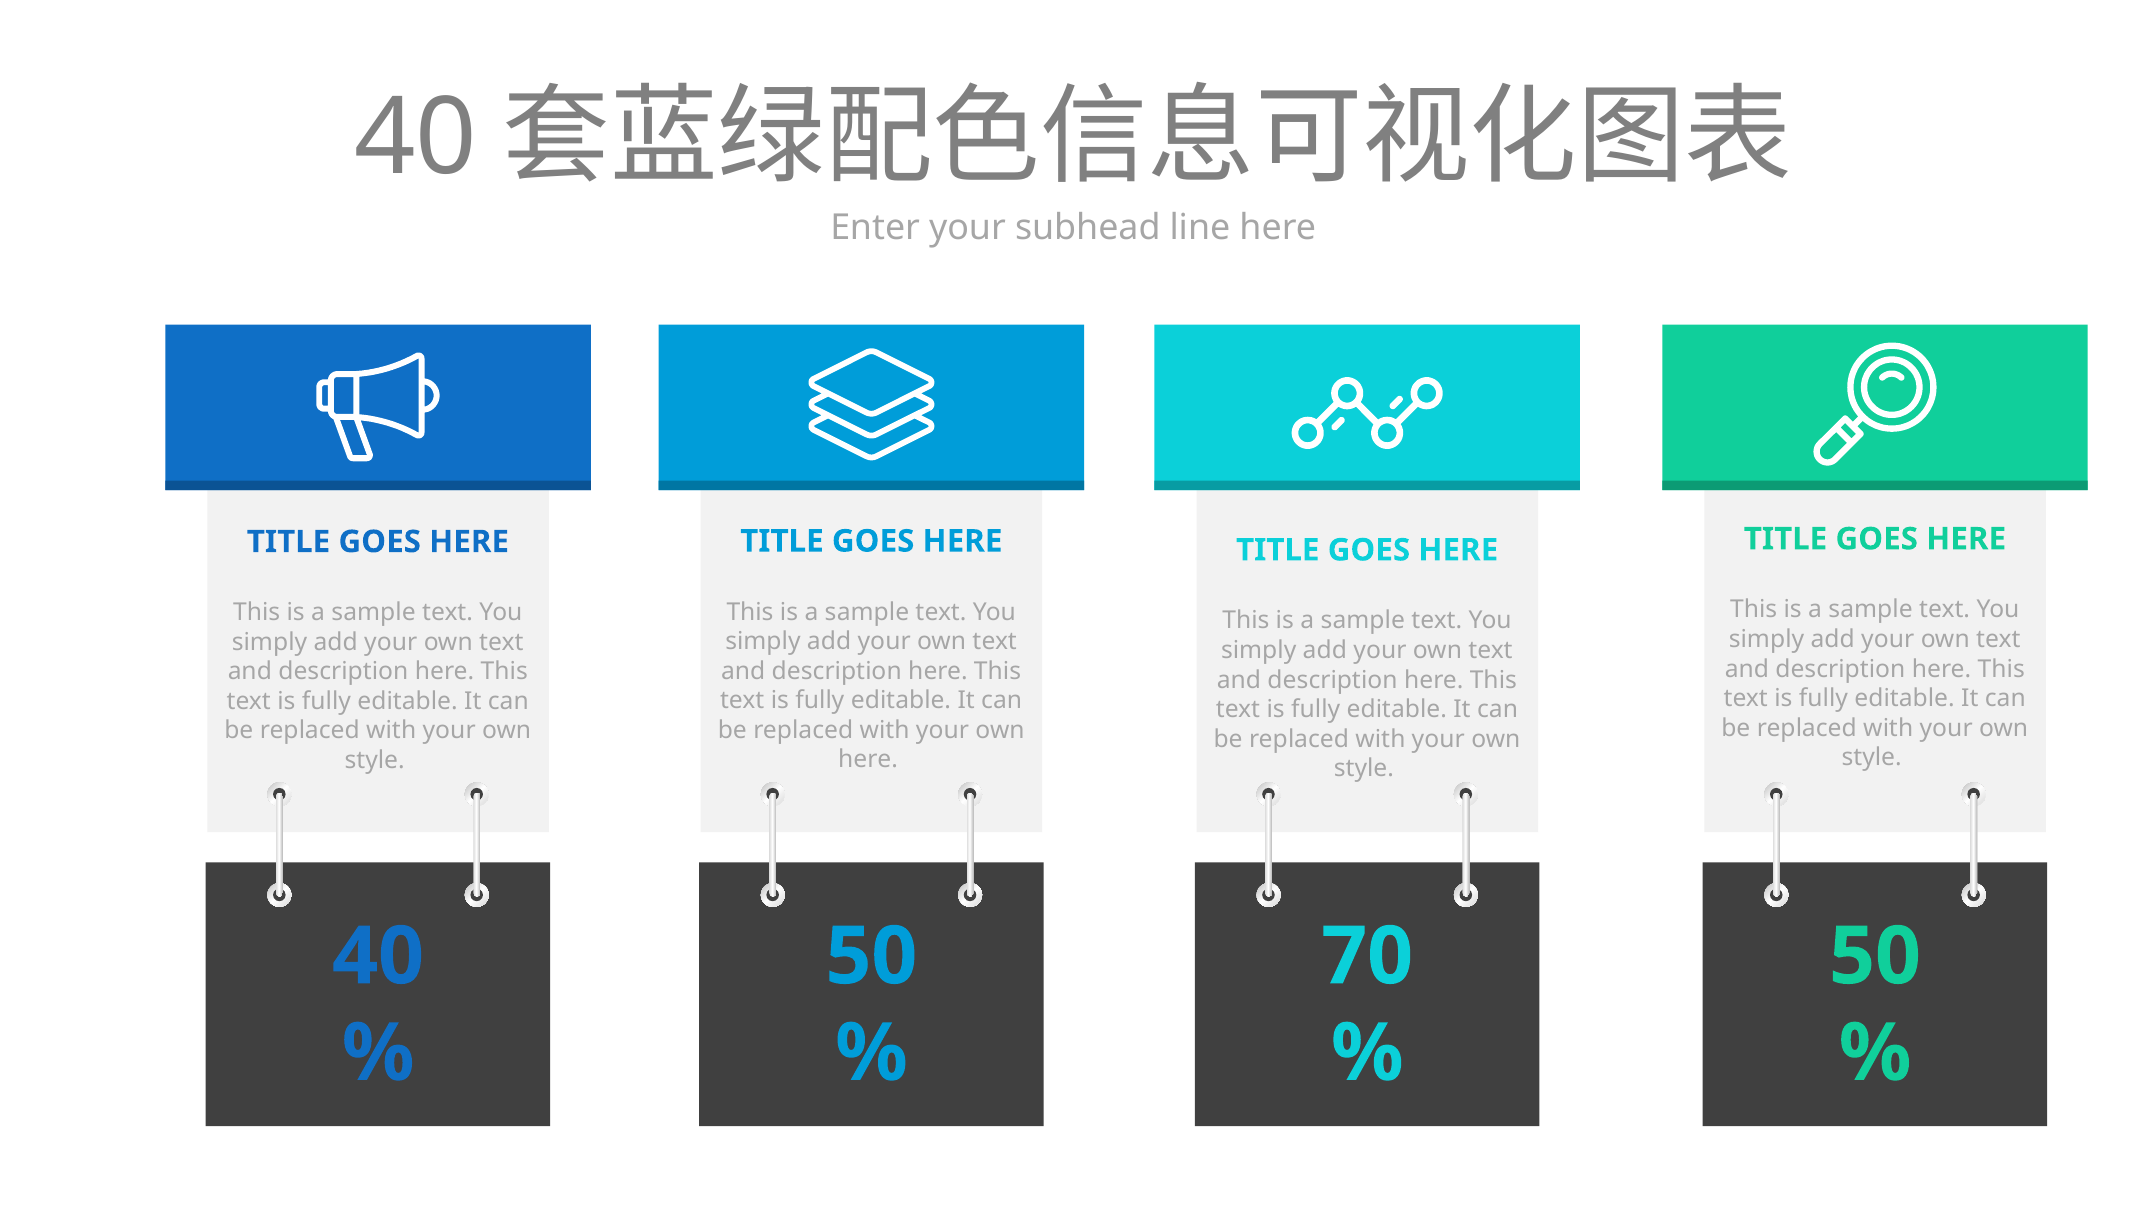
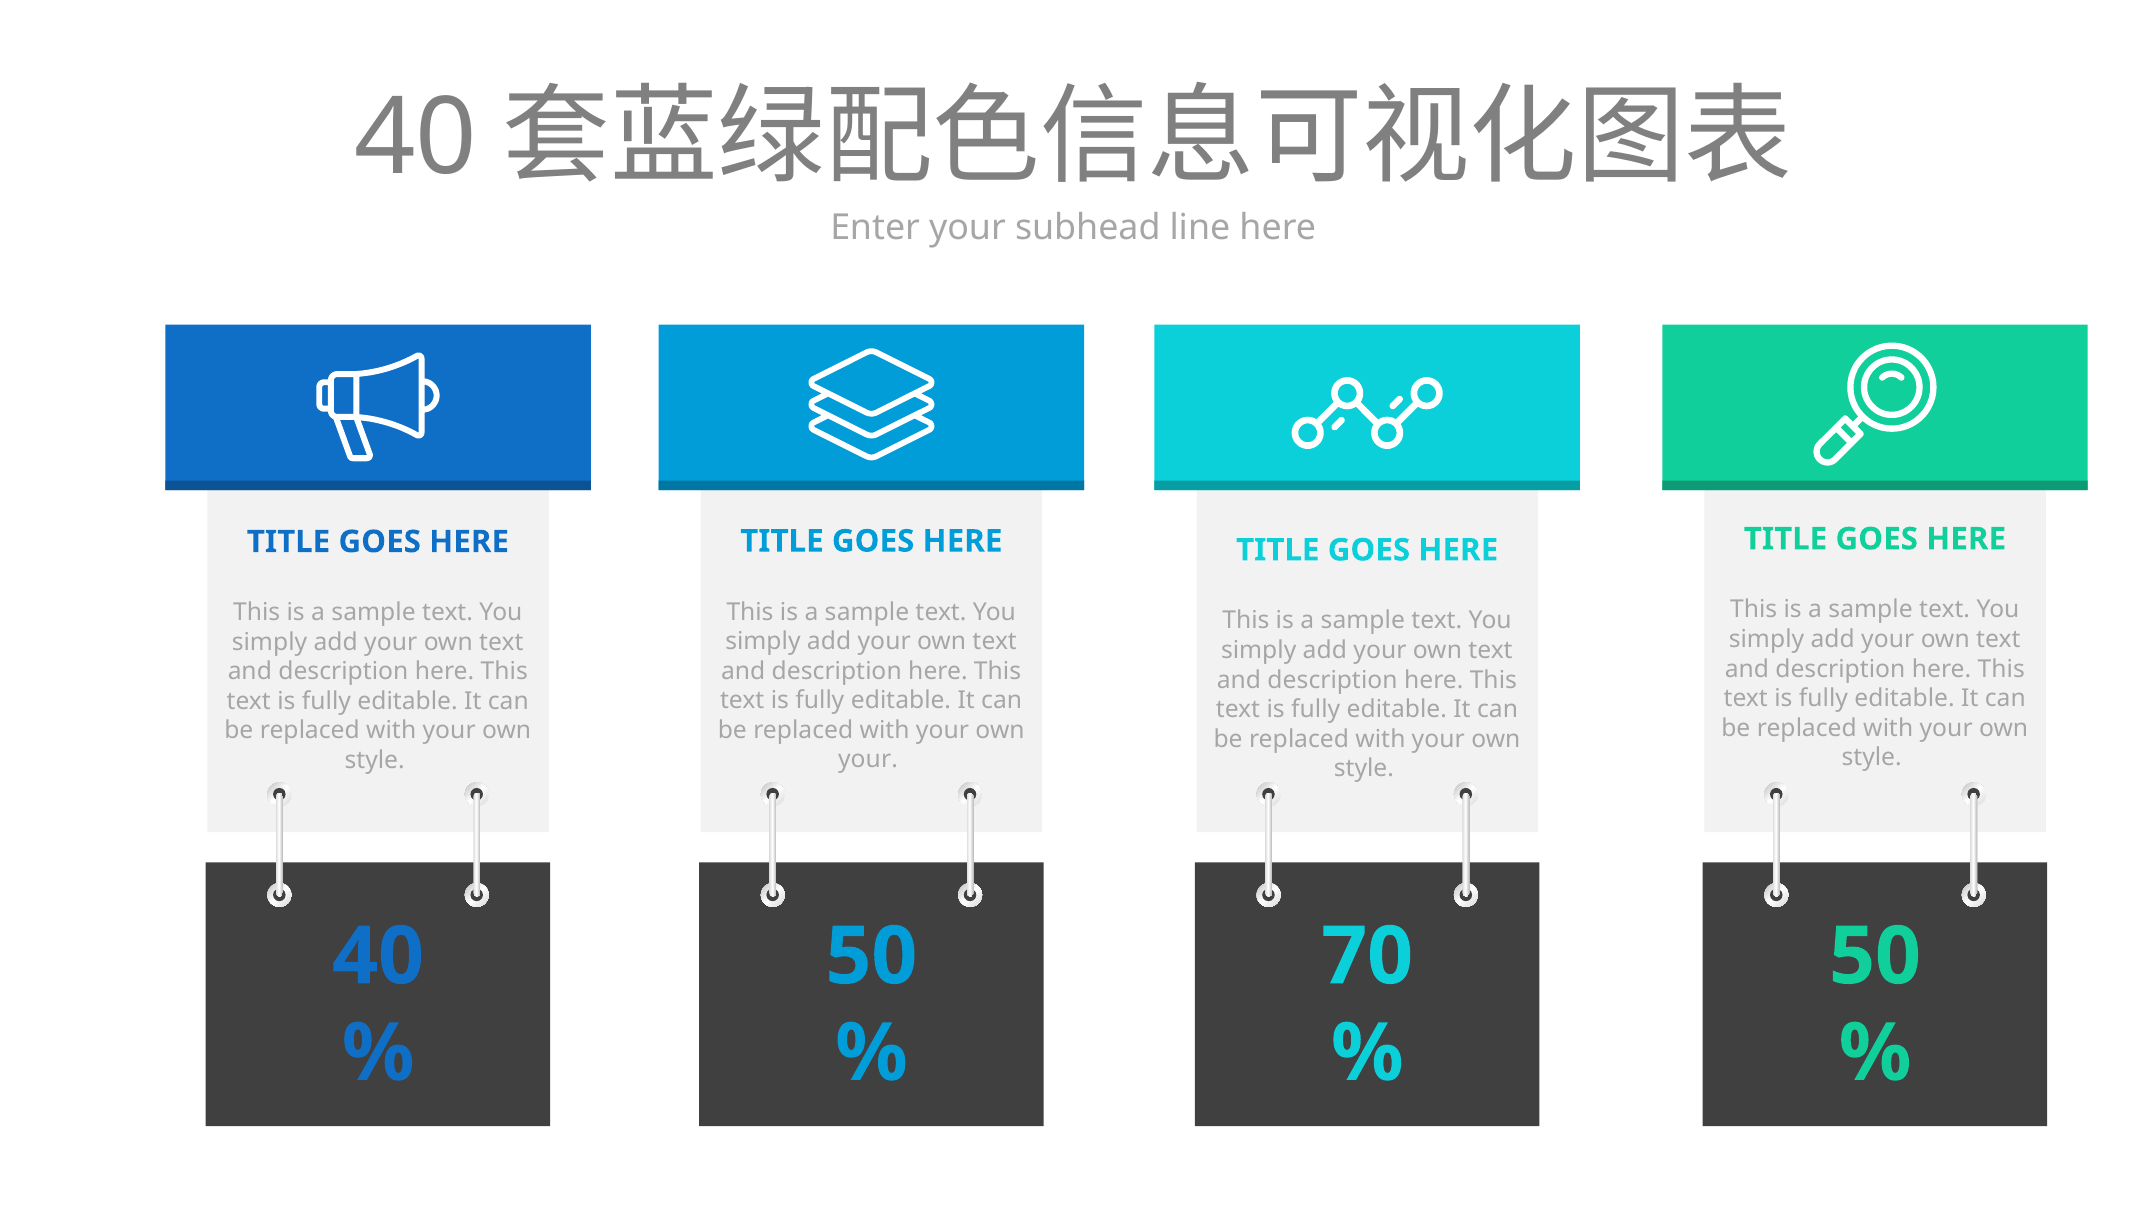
here at (868, 760): here -> your
